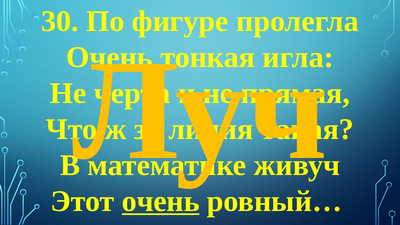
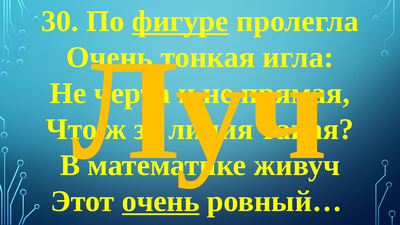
фигуре underline: none -> present
